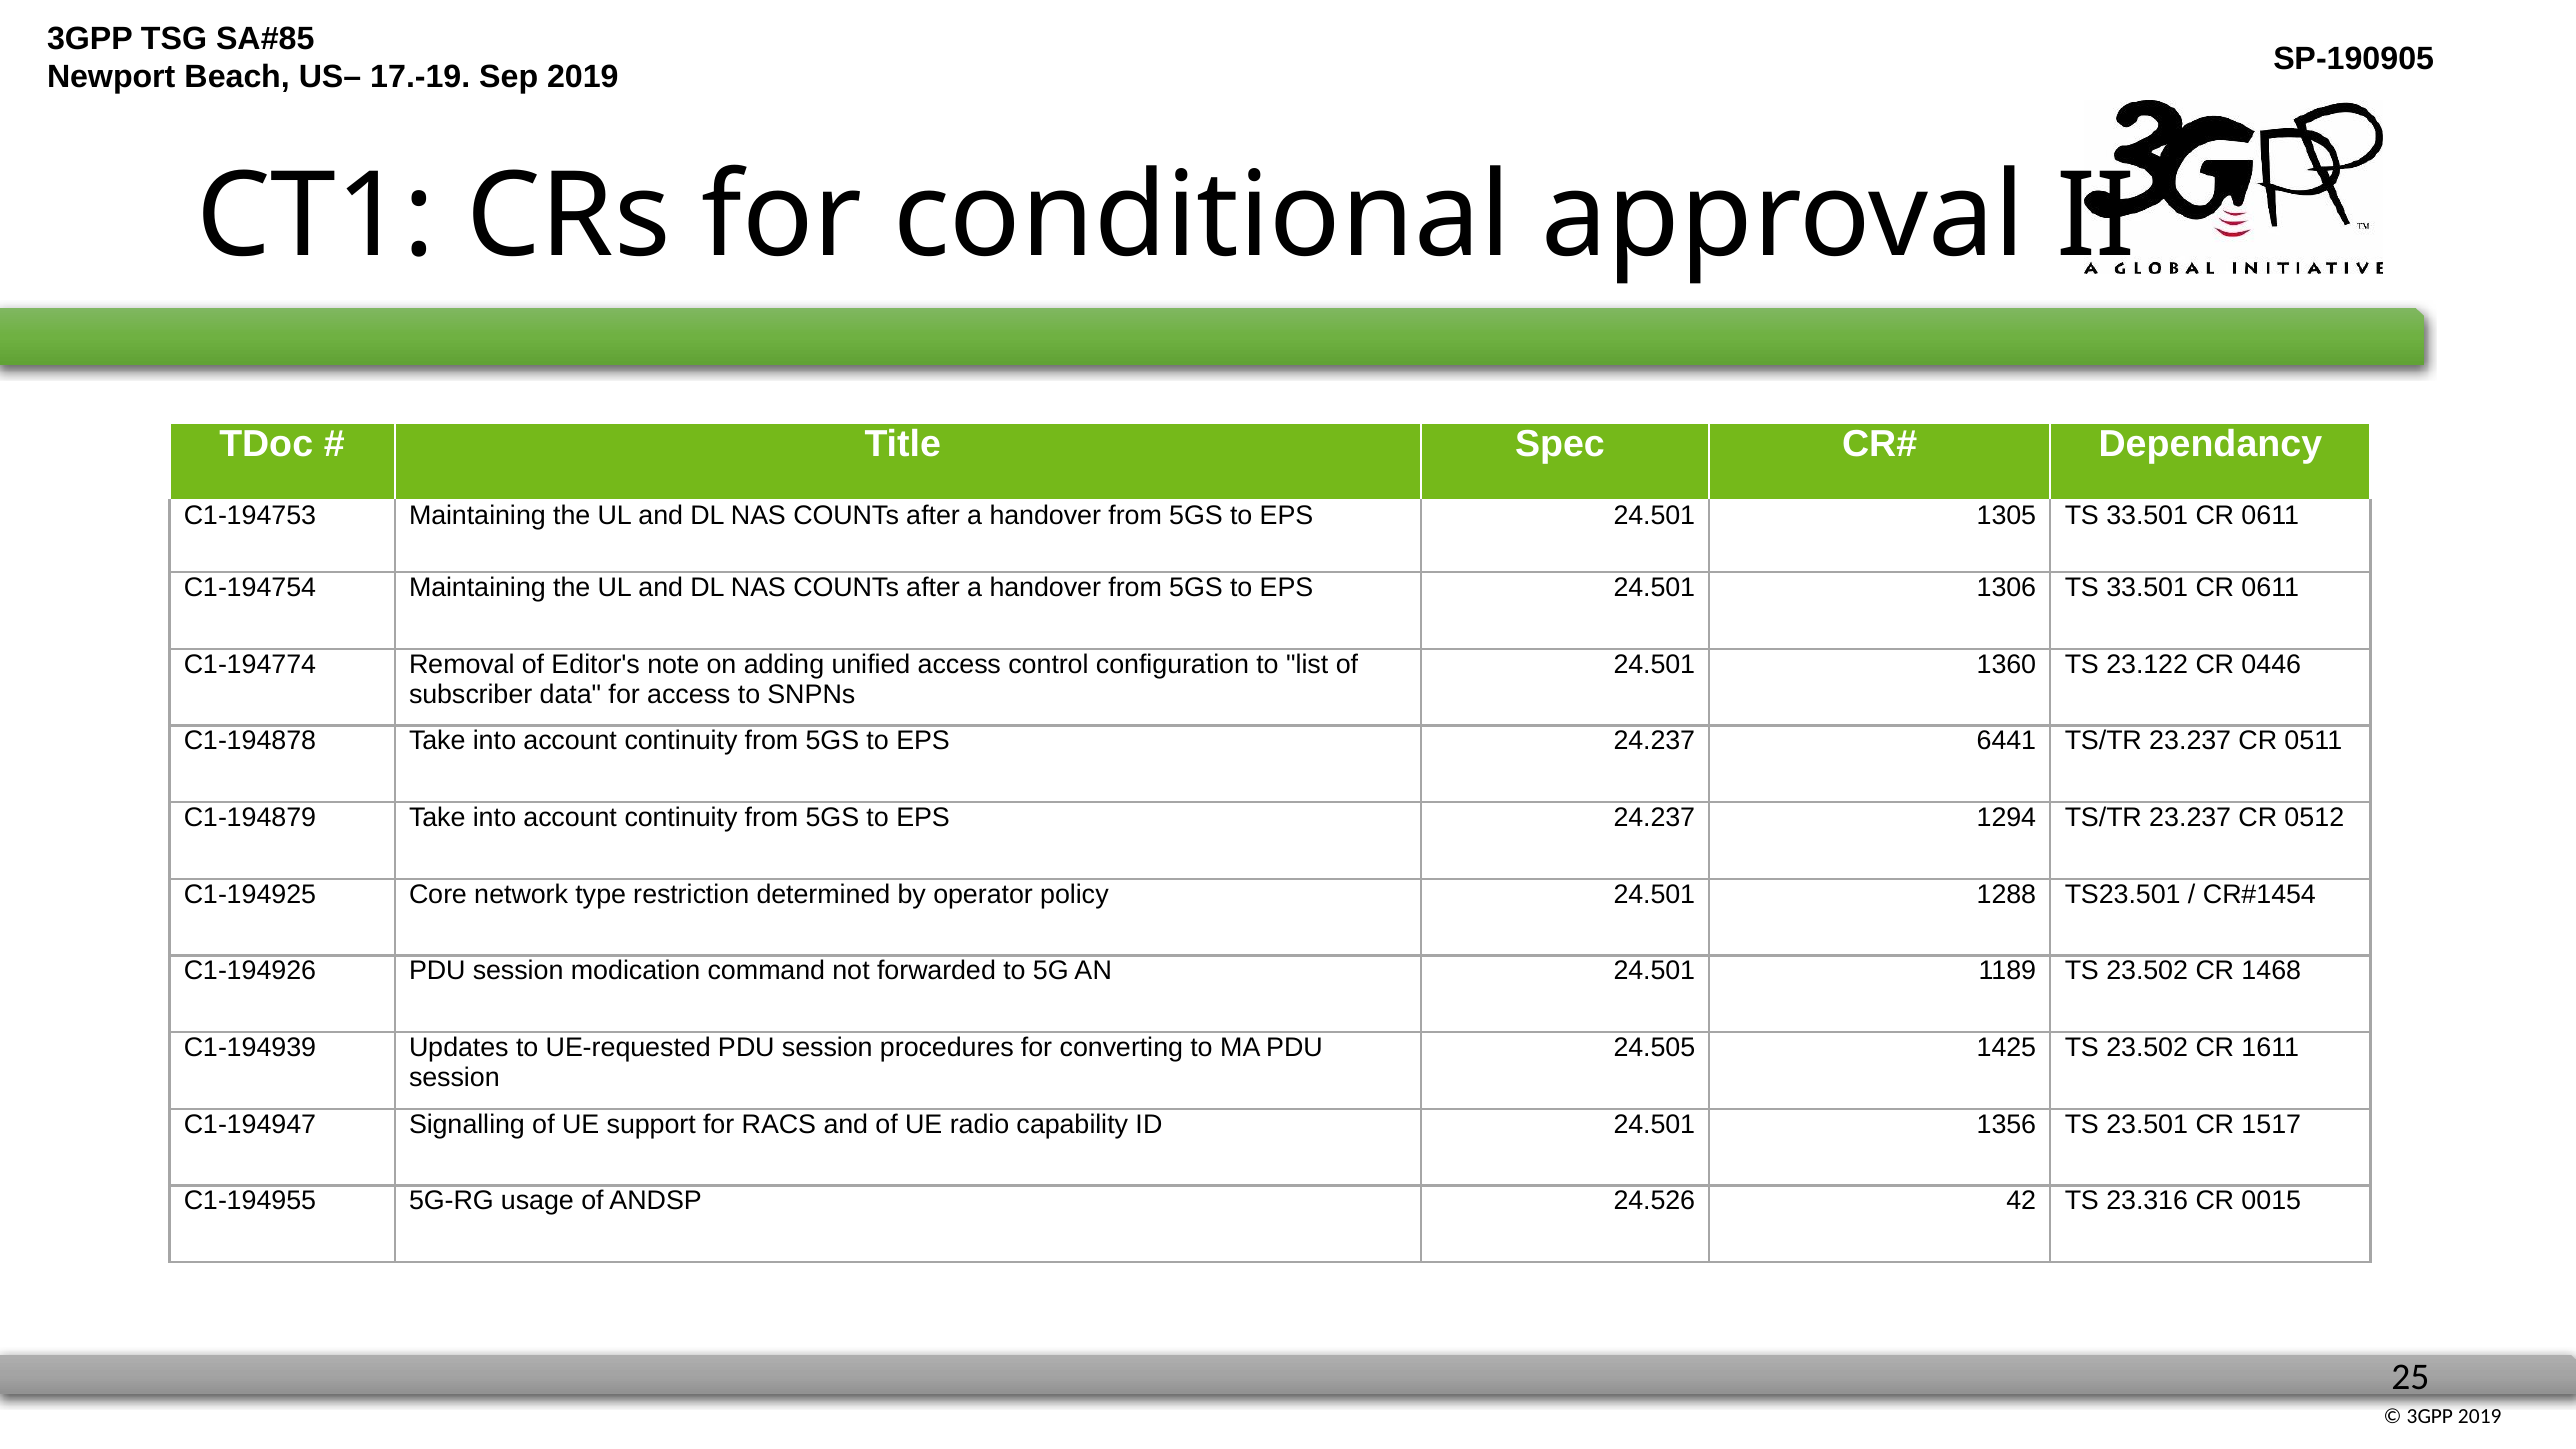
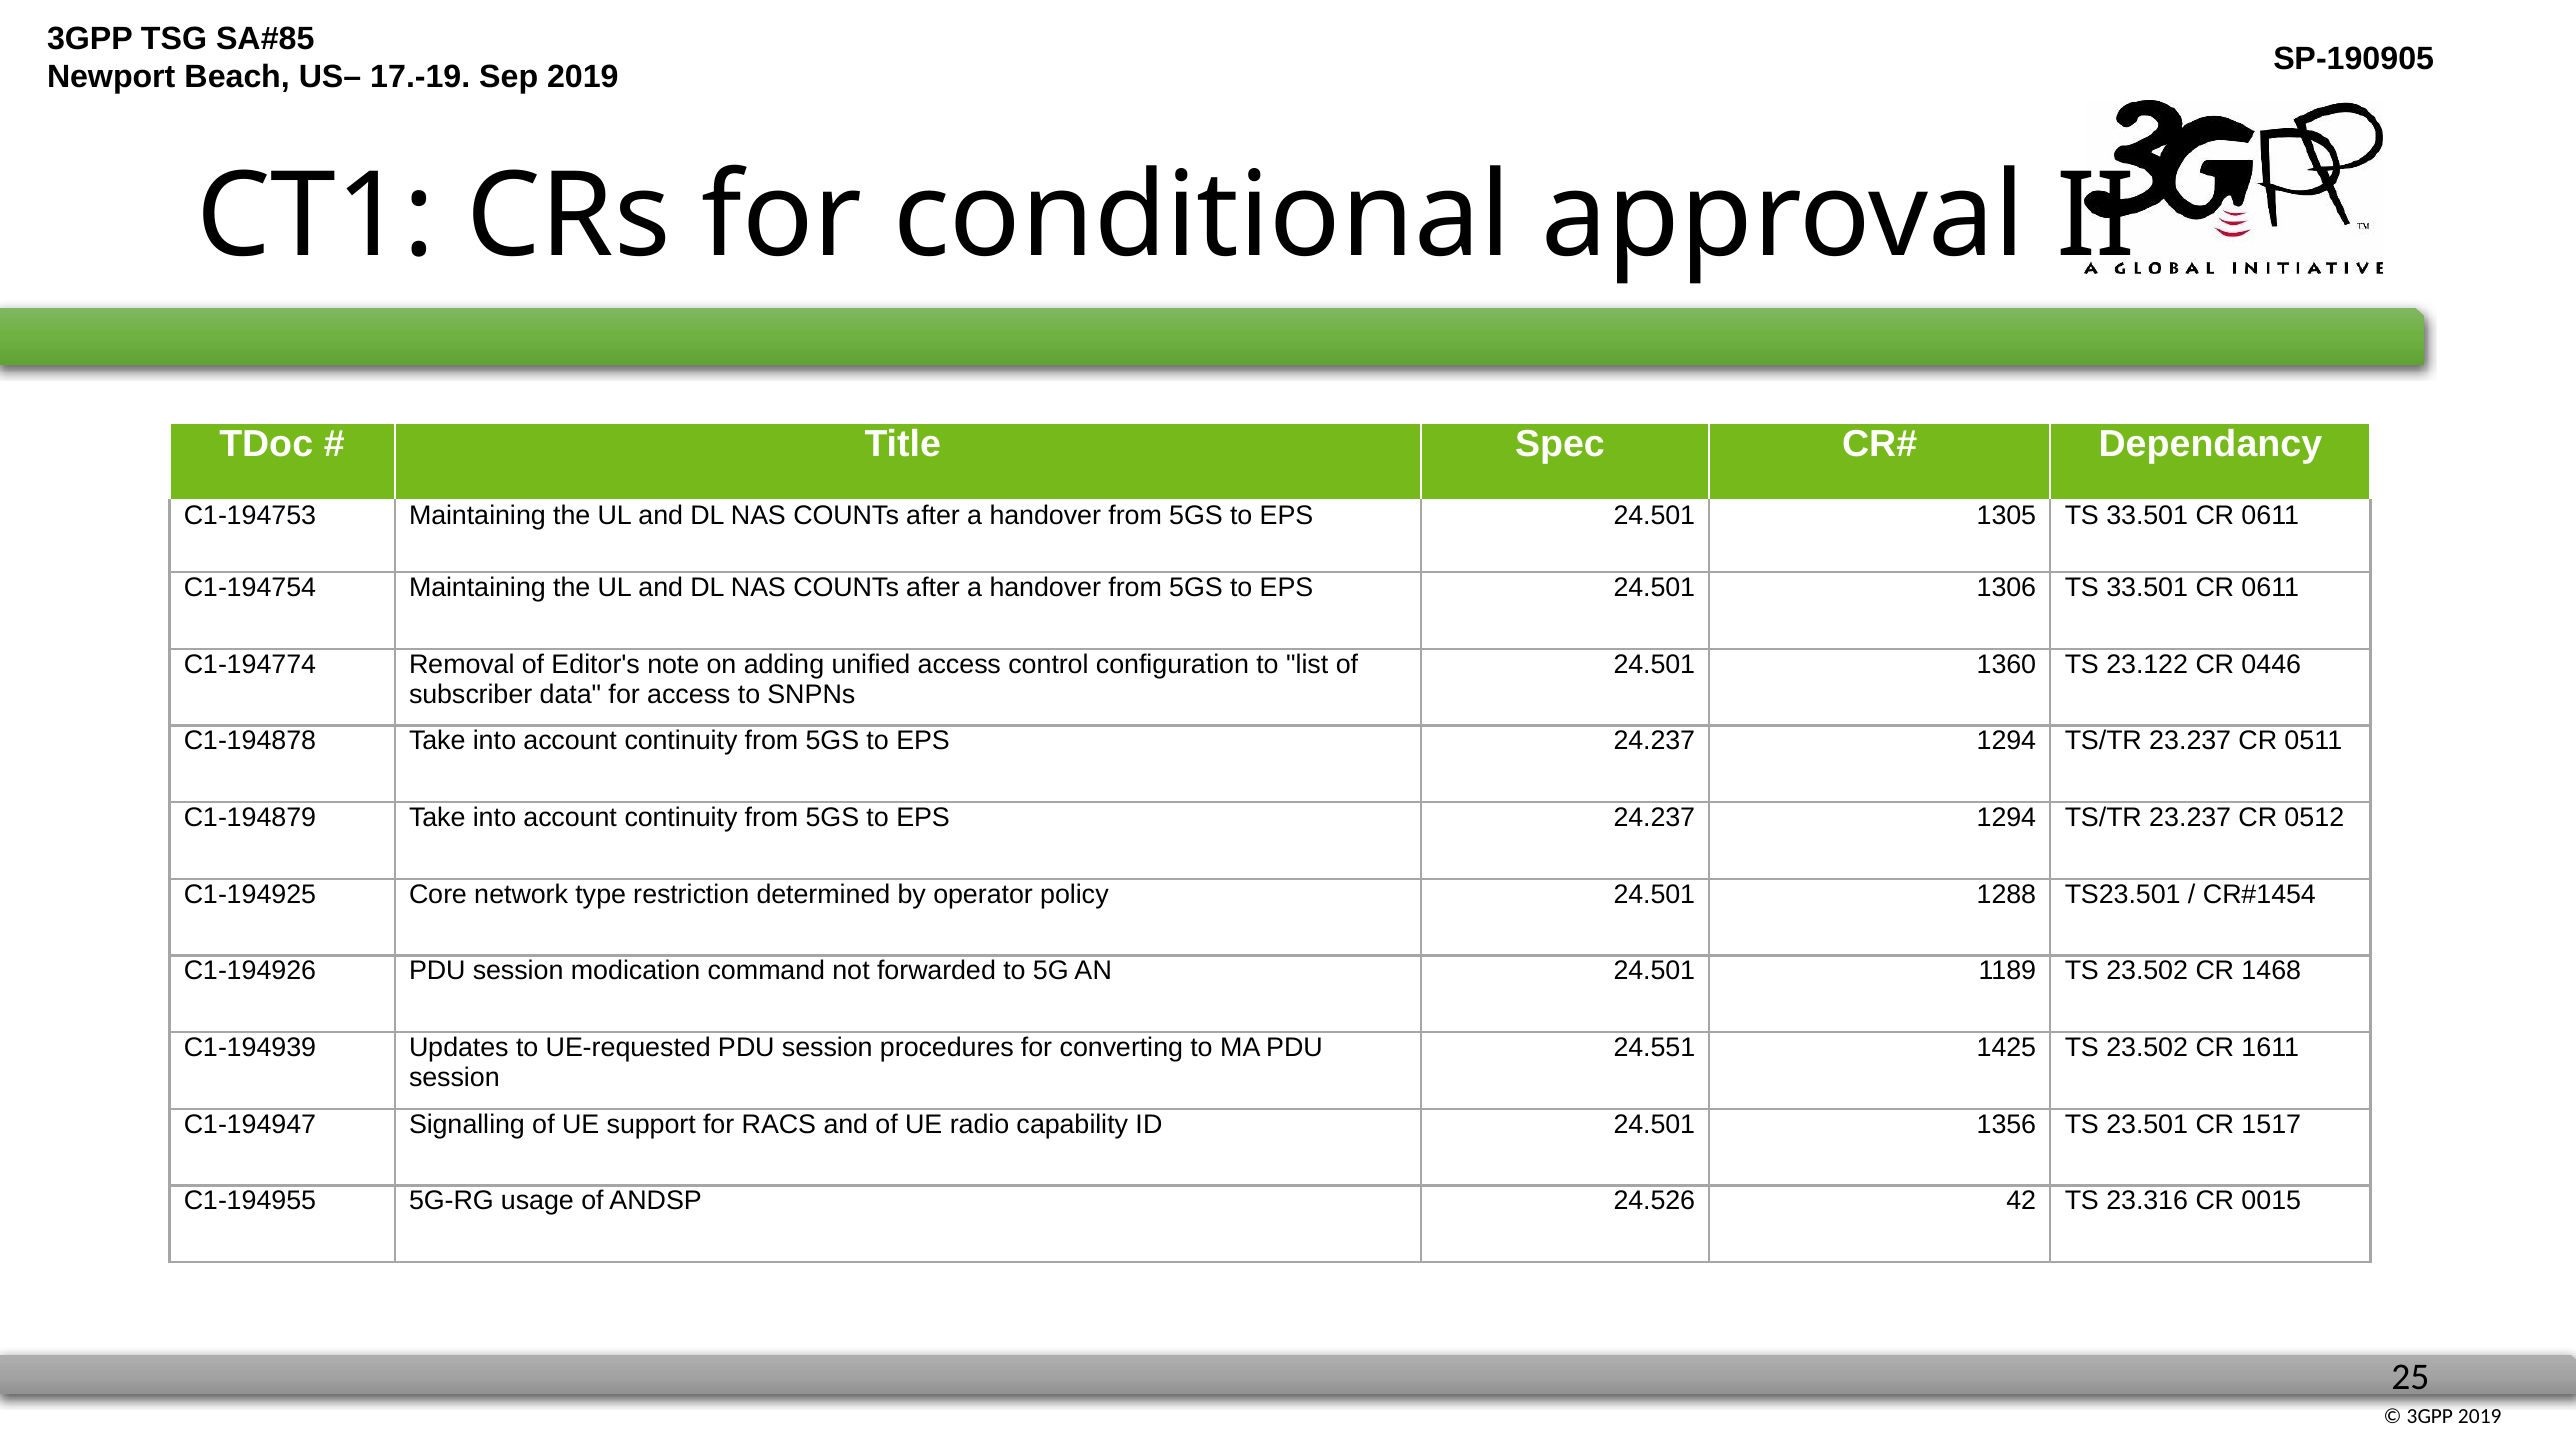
6441 at (2006, 741): 6441 -> 1294
24.505: 24.505 -> 24.551
